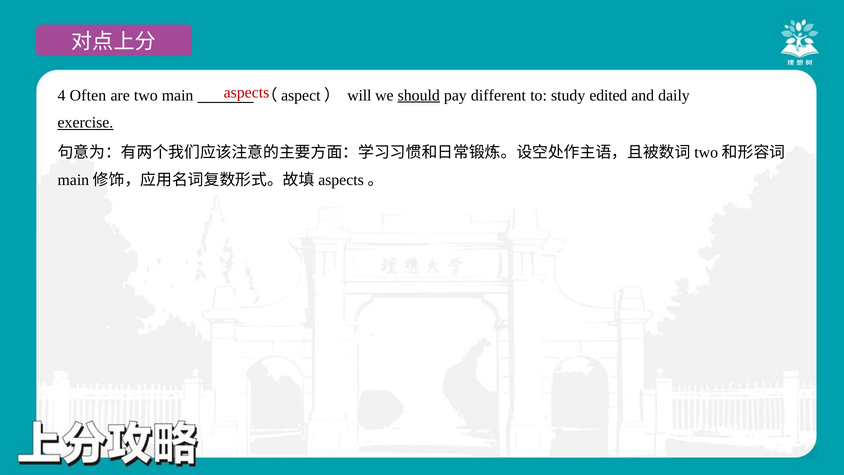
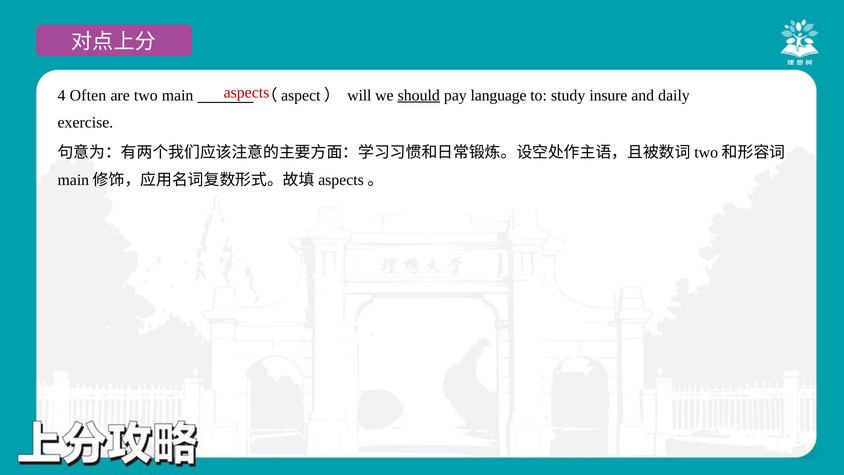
different: different -> language
edited: edited -> insure
exercise underline: present -> none
